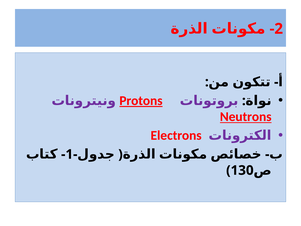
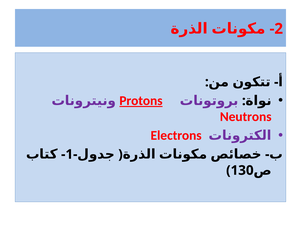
Neutrons underline: present -> none
